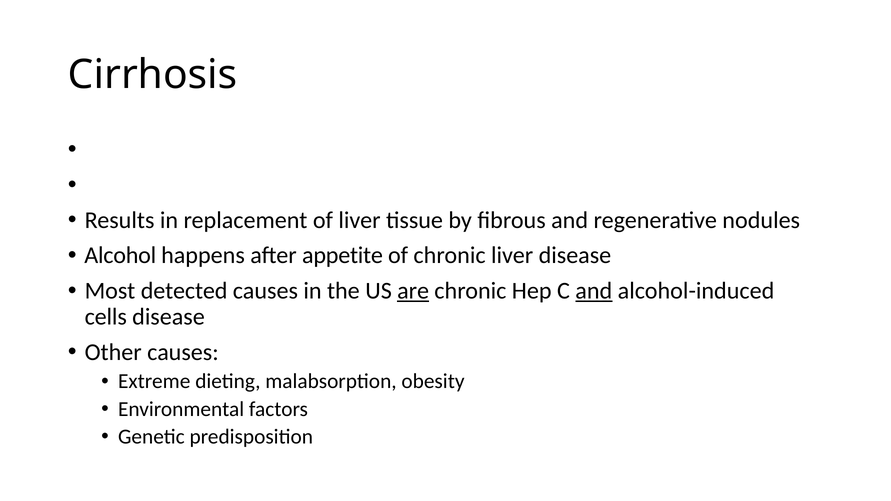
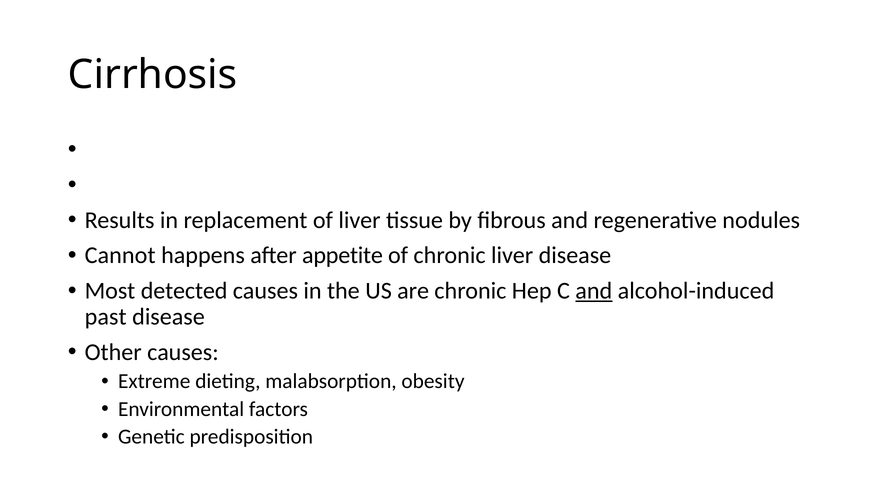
Alcohol: Alcohol -> Cannot
are underline: present -> none
cells: cells -> past
